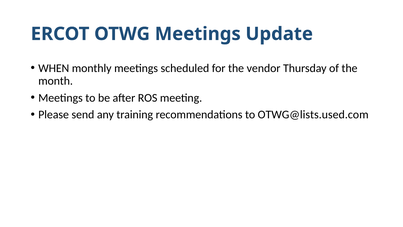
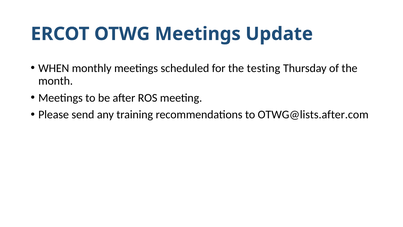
vendor: vendor -> testing
OTWG@lists.used.com: OTWG@lists.used.com -> OTWG@lists.after.com
